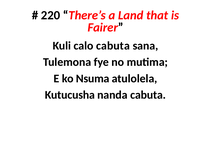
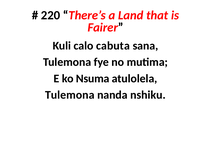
Kutucusha at (70, 95): Kutucusha -> Tulemona
nanda cabuta: cabuta -> nshiku
